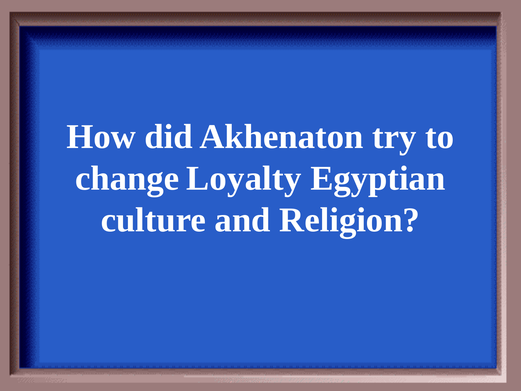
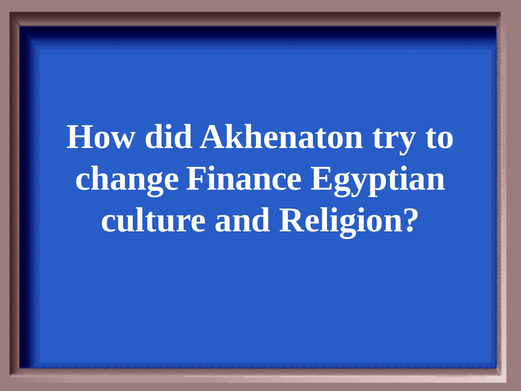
Loyalty: Loyalty -> Finance
